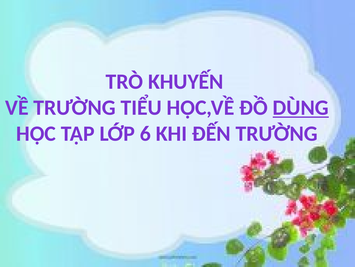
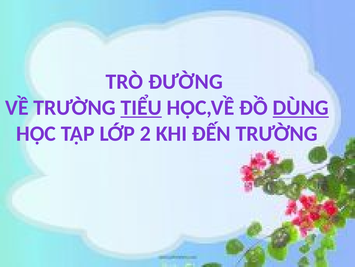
KHUYẾN: KHUYẾN -> ĐƯỜNG
TIỂU underline: none -> present
6: 6 -> 2
